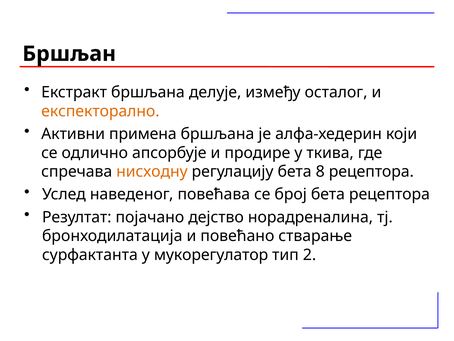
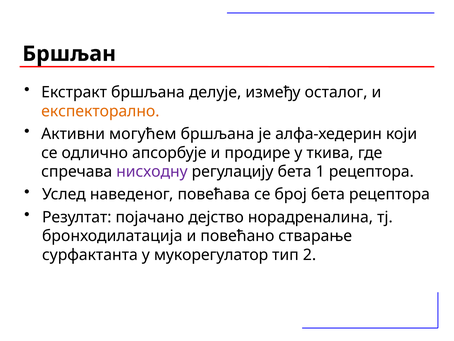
примена: примена -> могућем
нисходну colour: orange -> purple
8: 8 -> 1
